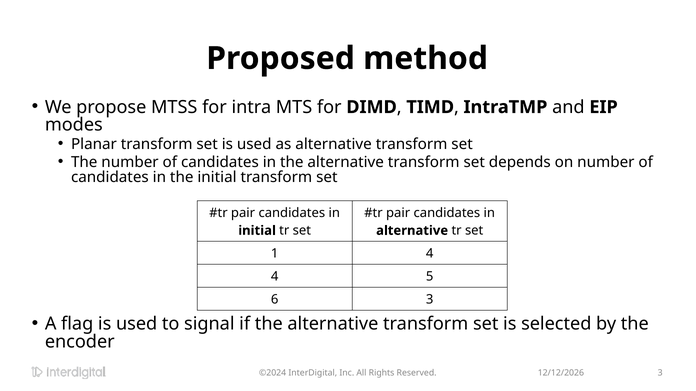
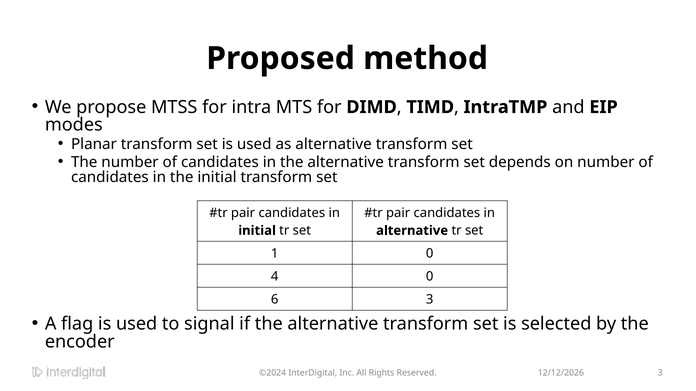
1 4: 4 -> 0
4 5: 5 -> 0
